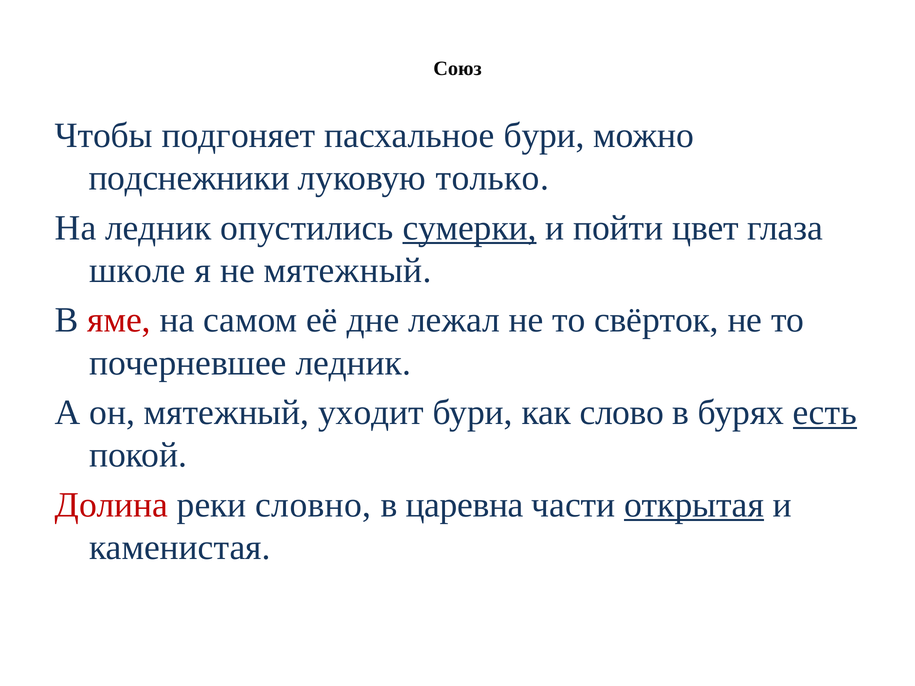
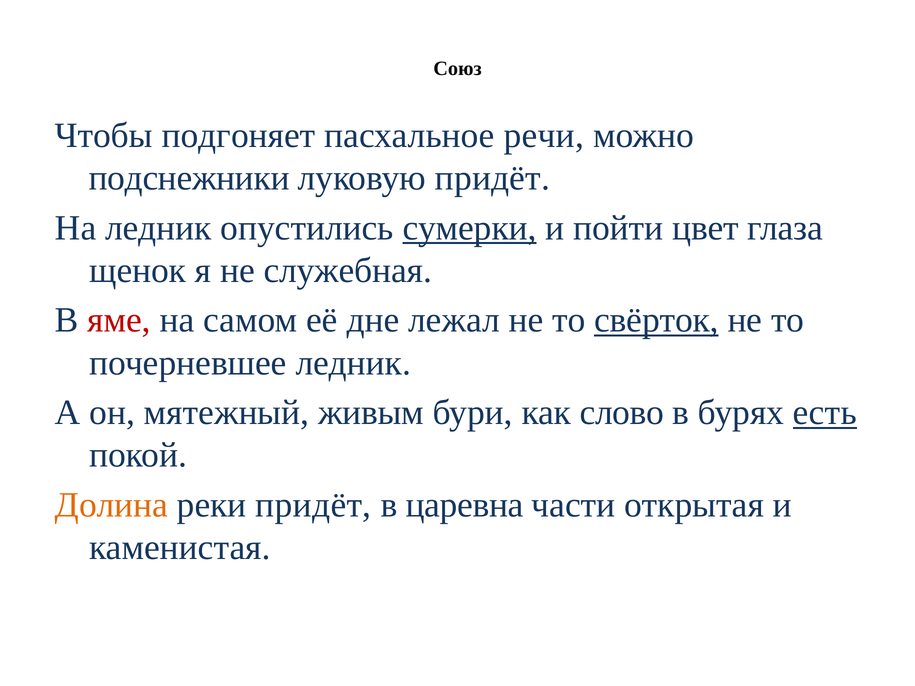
пасхальное бури: бури -> речи
луковую только: только -> придёт
школе: школе -> щенок
не мятежный: мятежный -> служебная
свёрток underline: none -> present
уходит: уходит -> живым
Долина colour: red -> orange
реки словно: словно -> придёт
открытая underline: present -> none
